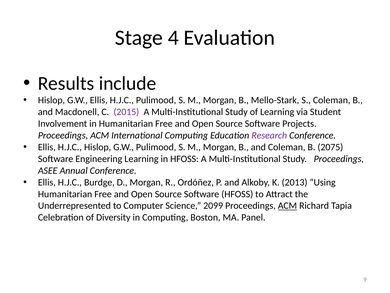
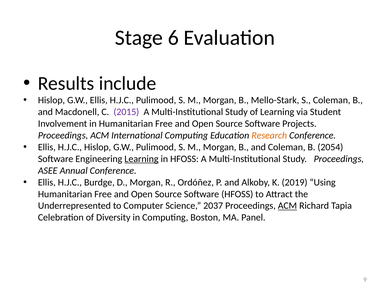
4: 4 -> 6
Research colour: purple -> orange
2075: 2075 -> 2054
Learning at (141, 159) underline: none -> present
2013: 2013 -> 2019
2099: 2099 -> 2037
